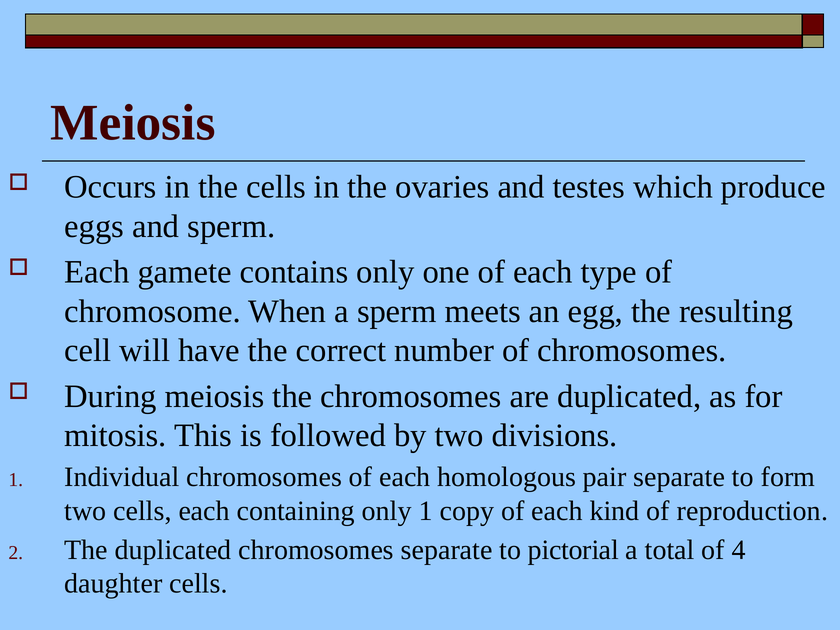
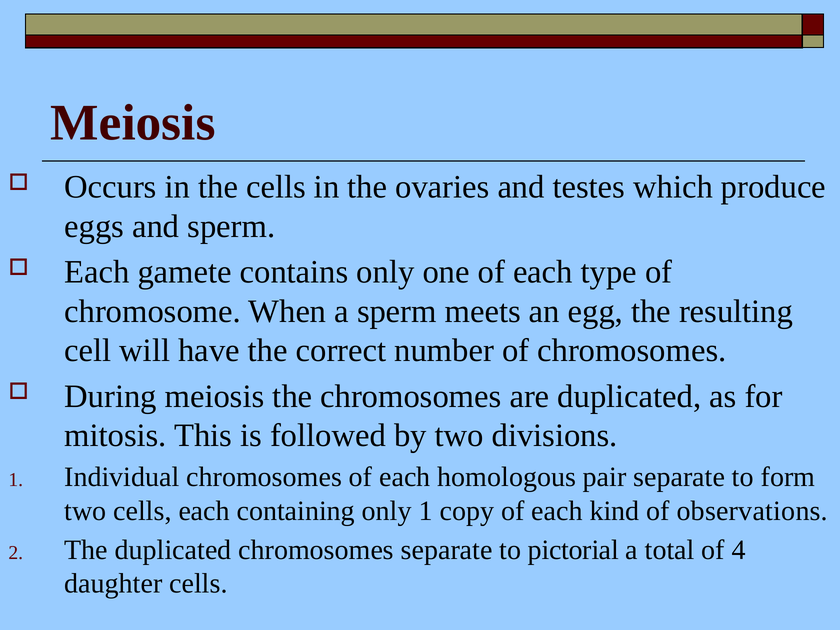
reproduction: reproduction -> observations
